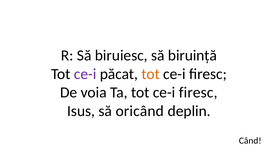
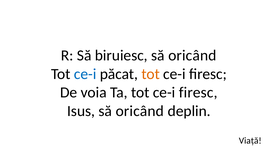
biruiesc să biruință: biruință -> oricând
ce-i at (85, 74) colour: purple -> blue
Când: Când -> Viață
